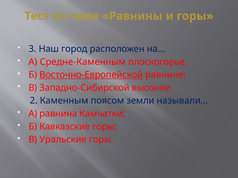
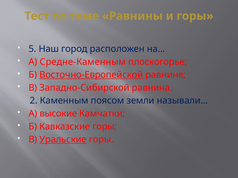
3: 3 -> 5
высокие: высокие -> равнина
равнина: равнина -> высокие
Уральские underline: none -> present
